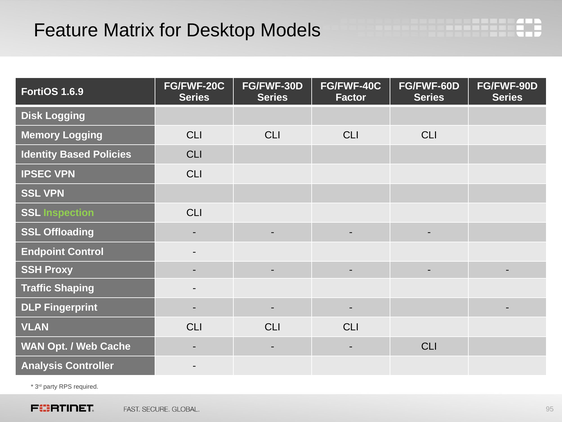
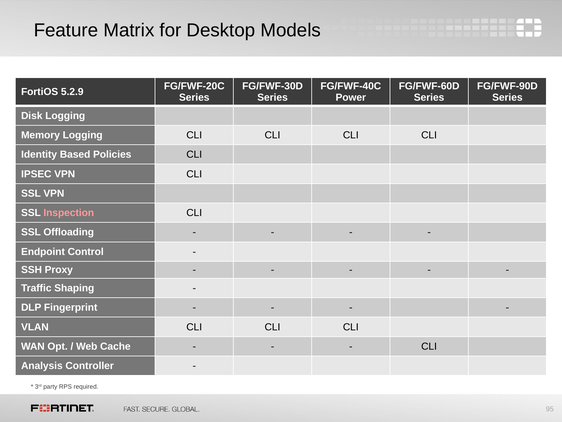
1.6.9: 1.6.9 -> 5.2.9
Factor: Factor -> Power
Inspection colour: light green -> pink
